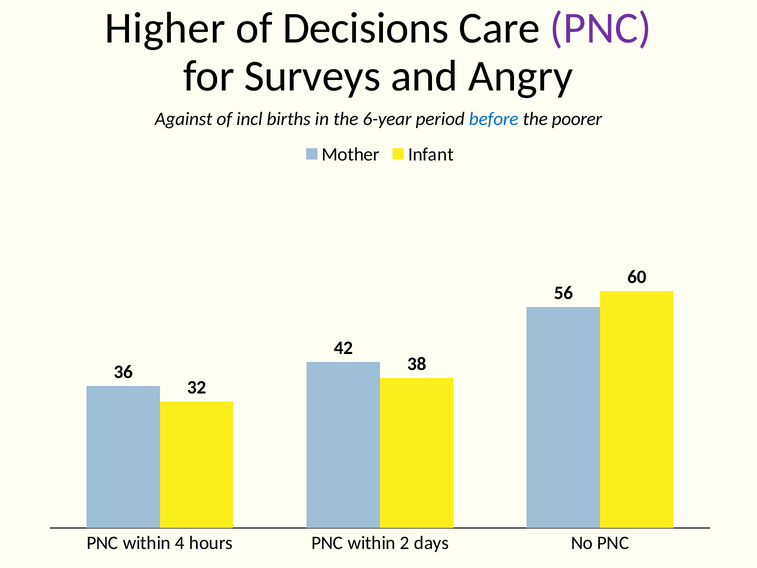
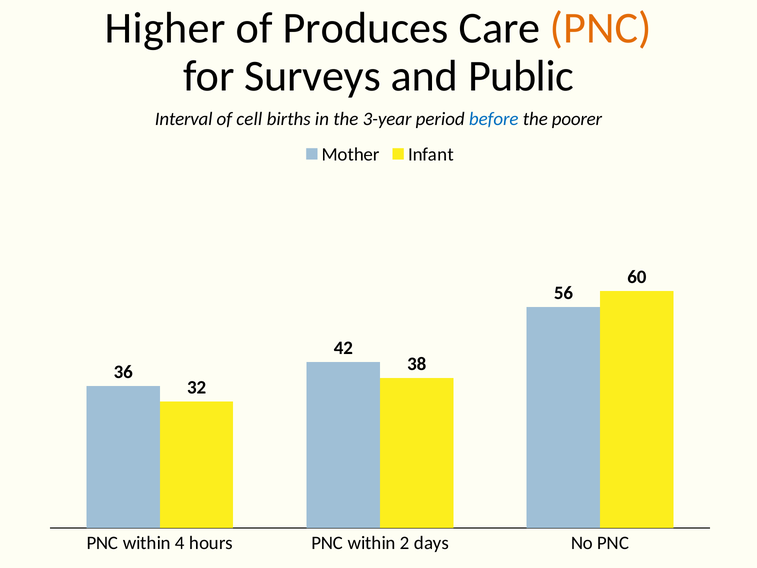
Decisions: Decisions -> Produces
PNC at (601, 28) colour: purple -> orange
Angry: Angry -> Public
Against: Against -> Interval
incl: incl -> cell
6-year: 6-year -> 3-year
